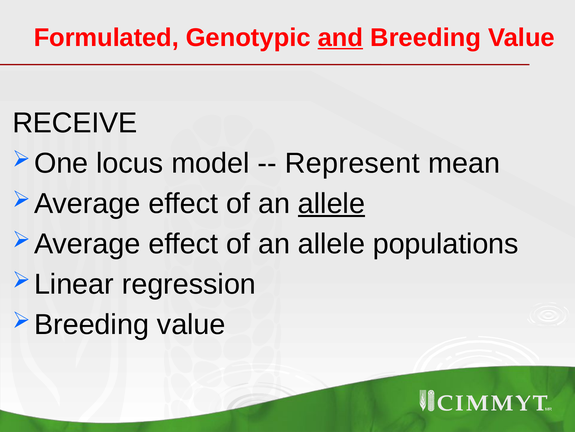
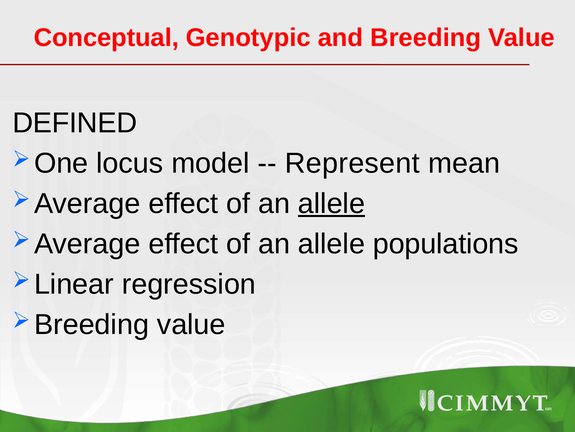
Formulated: Formulated -> Conceptual
and underline: present -> none
RECEIVE: RECEIVE -> DEFINED
